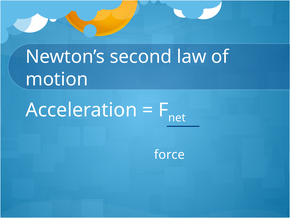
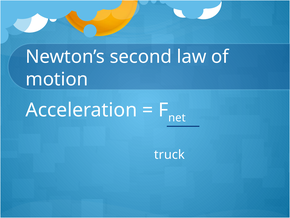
force: force -> truck
